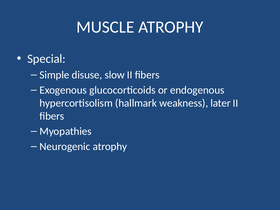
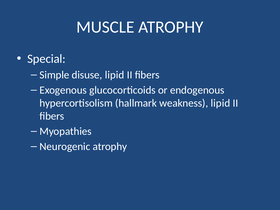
disuse slow: slow -> lipid
weakness later: later -> lipid
